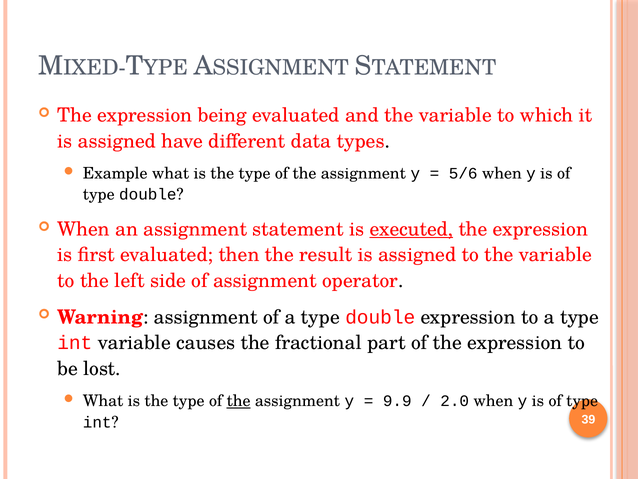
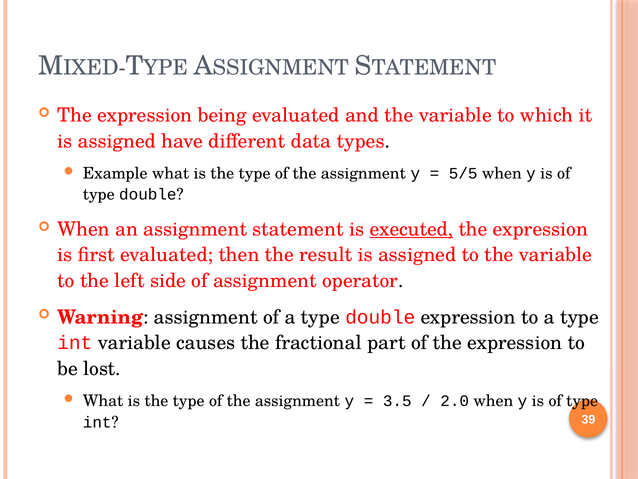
5/6: 5/6 -> 5/5
the at (239, 401) underline: present -> none
9.9: 9.9 -> 3.5
